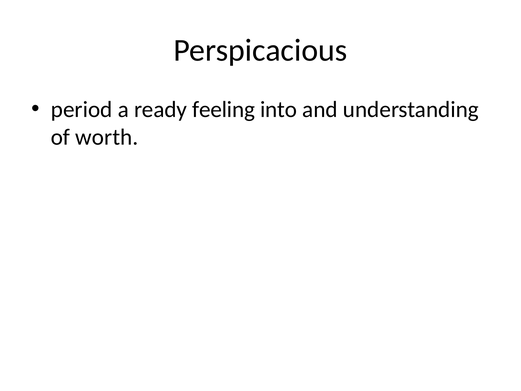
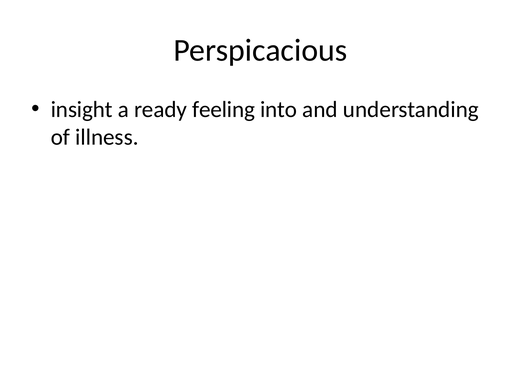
period: period -> insight
worth: worth -> illness
